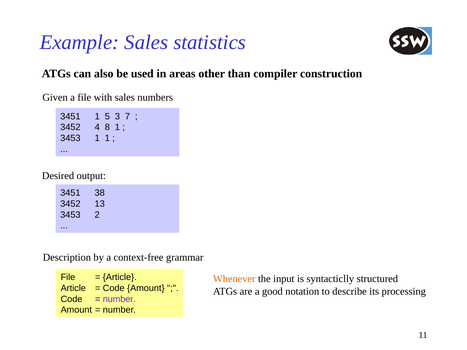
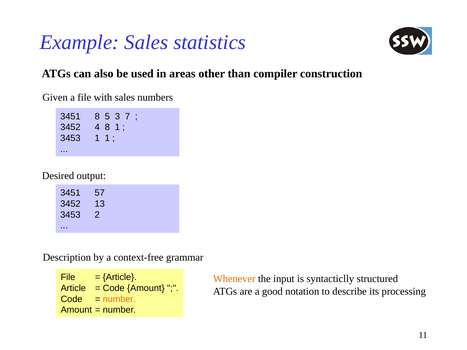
3451 1: 1 -> 8
38: 38 -> 57
number at (119, 299) colour: purple -> orange
